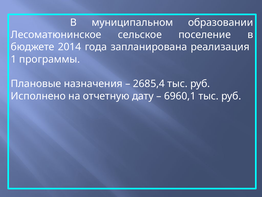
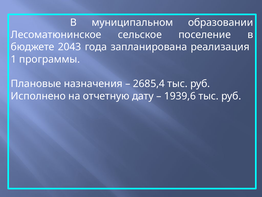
2014: 2014 -> 2043
6960,1: 6960,1 -> 1939,6
